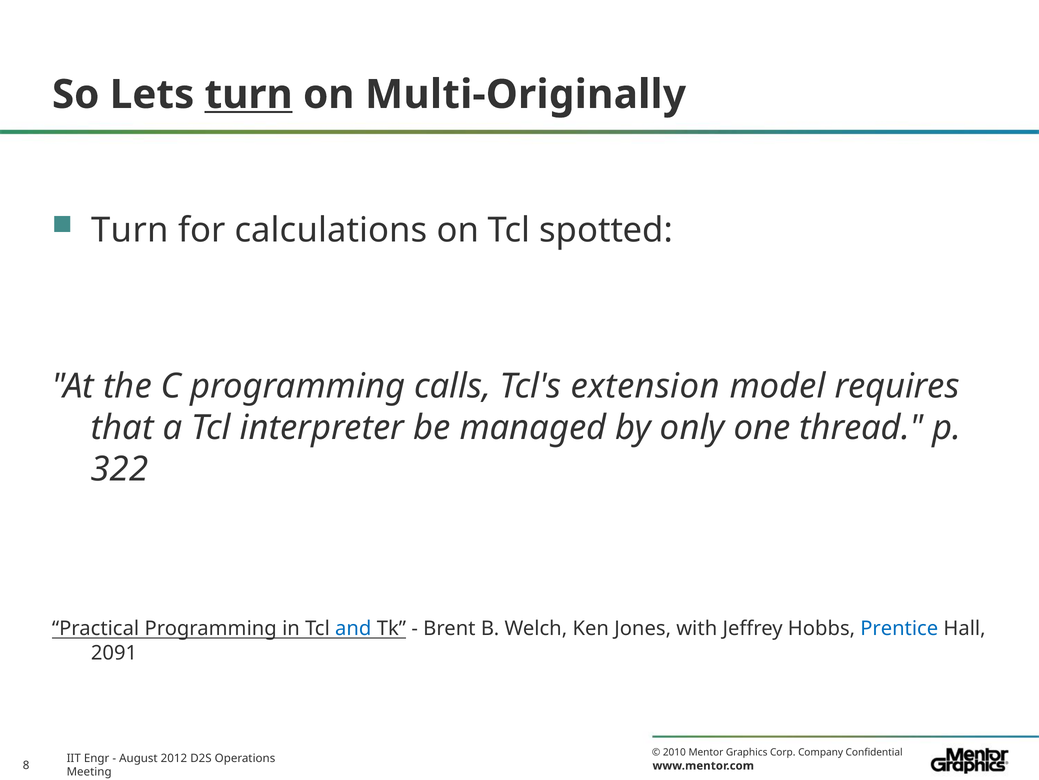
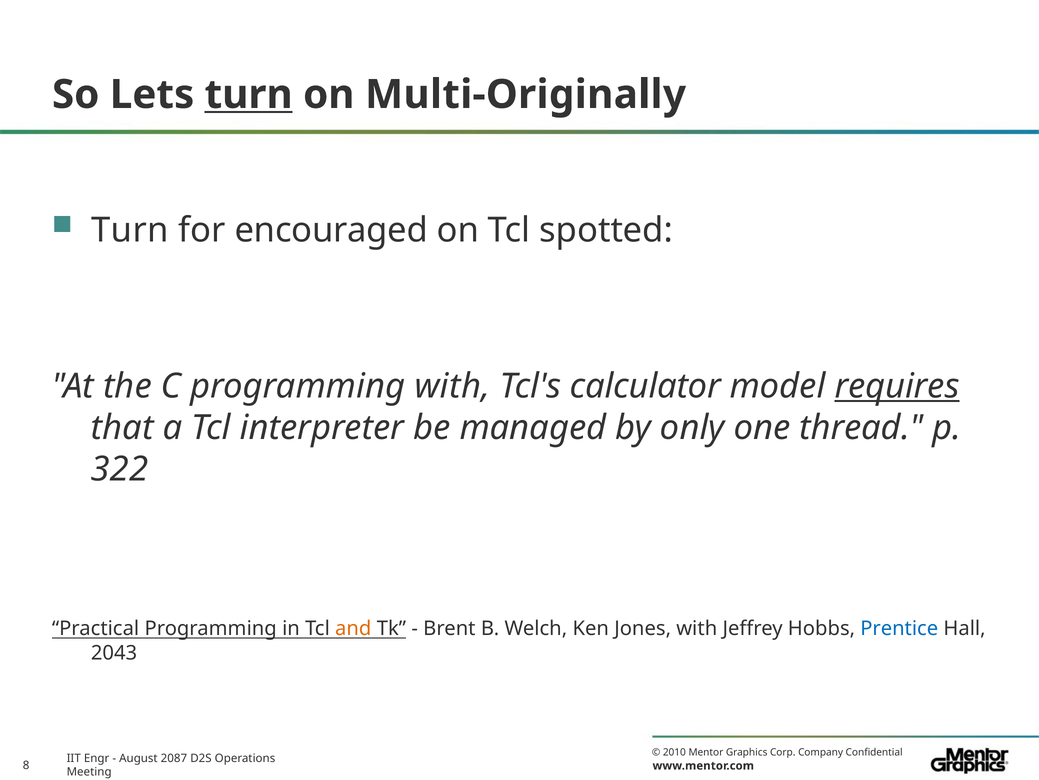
calculations: calculations -> encouraged
programming calls: calls -> with
extension: extension -> calculator
requires underline: none -> present
and colour: blue -> orange
2091: 2091 -> 2043
2012: 2012 -> 2087
